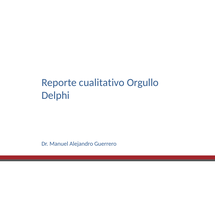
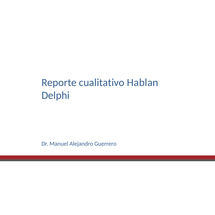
Orgullo: Orgullo -> Hablan
